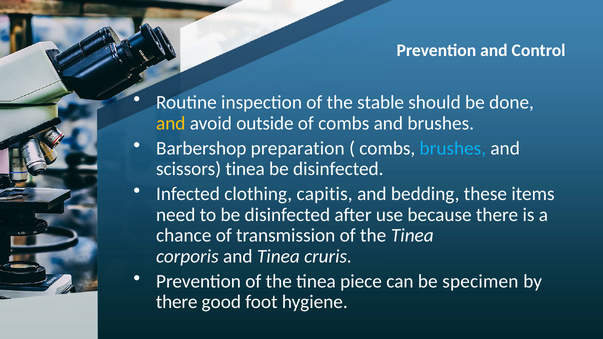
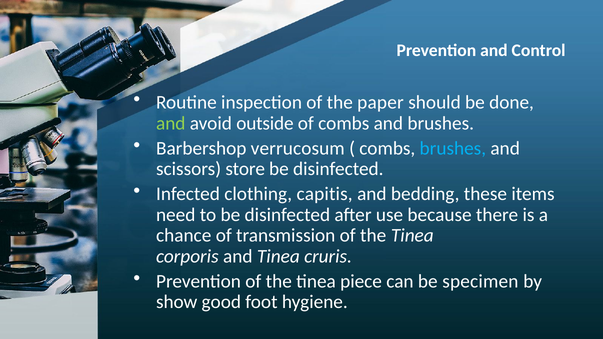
stable: stable -> paper
and at (171, 123) colour: yellow -> light green
preparation: preparation -> verrucosum
scissors tinea: tinea -> store
there at (177, 302): there -> show
